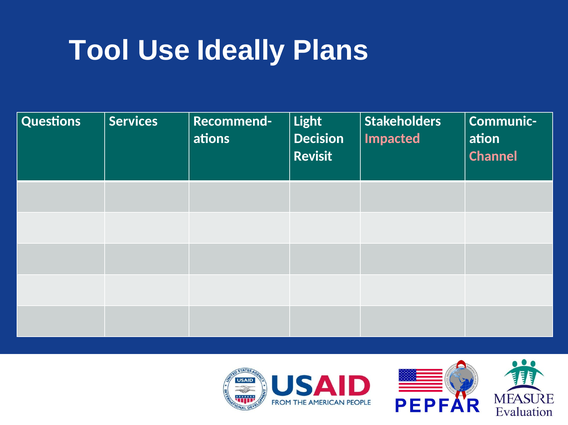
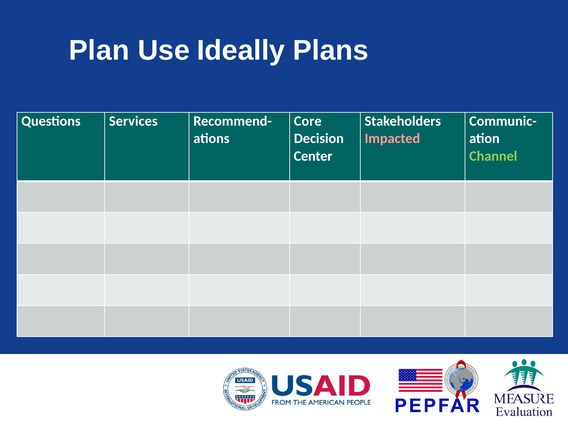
Tool: Tool -> Plan
Light: Light -> Core
Revisit: Revisit -> Center
Channel colour: pink -> light green
